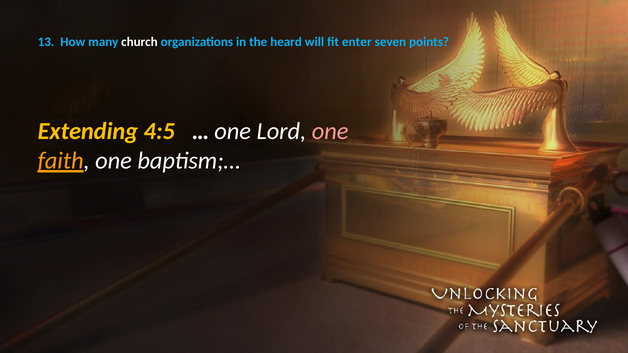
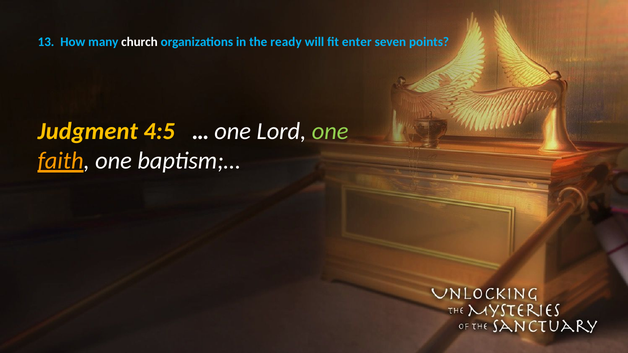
heard: heard -> ready
Extending: Extending -> Judgment
one at (330, 132) colour: pink -> light green
